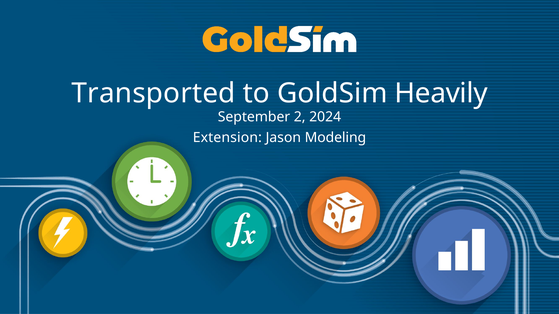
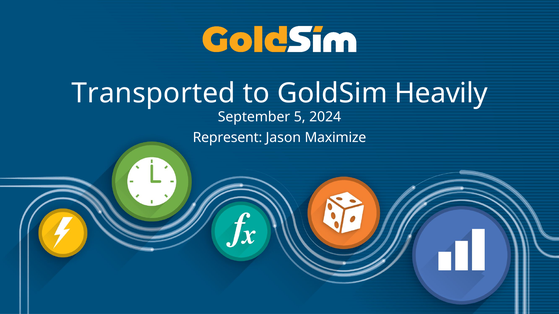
2: 2 -> 5
Extension: Extension -> Represent
Modeling: Modeling -> Maximize
